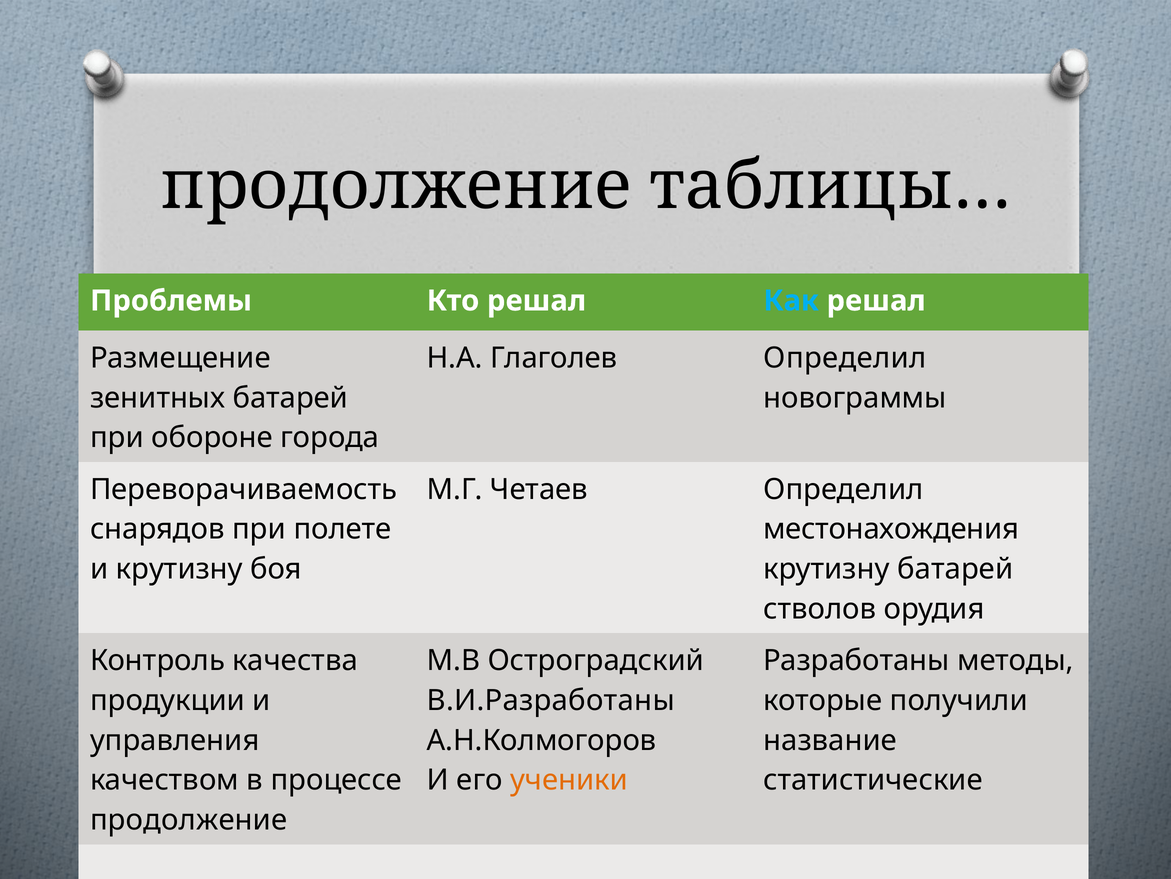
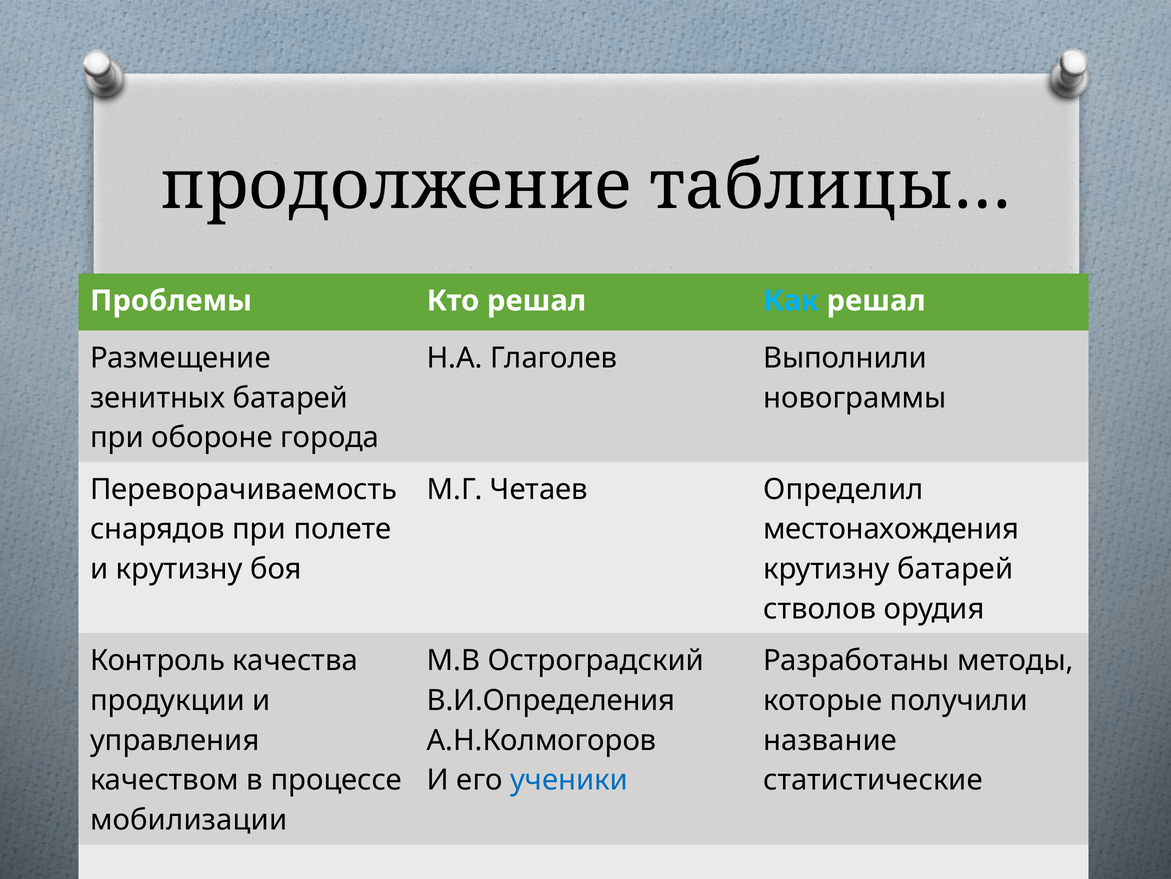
Глаголев Определил: Определил -> Выполнили
В.И.Разработаны: В.И.Разработаны -> В.И.Определения
ученики colour: orange -> blue
продолжение at (189, 819): продолжение -> мобилизации
